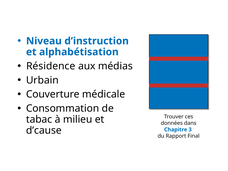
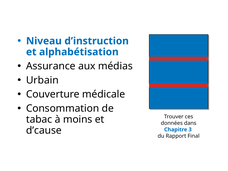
Résidence: Résidence -> Assurance
milieu: milieu -> moins
